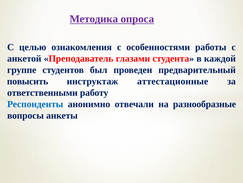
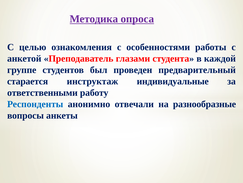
повысить: повысить -> старается
аттестационные: аттестационные -> индивидуальные
